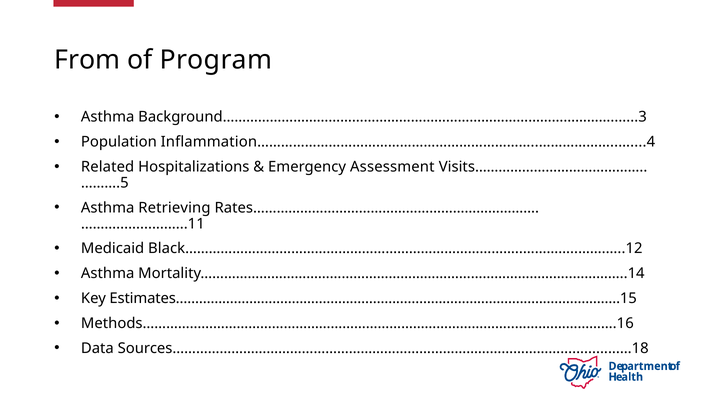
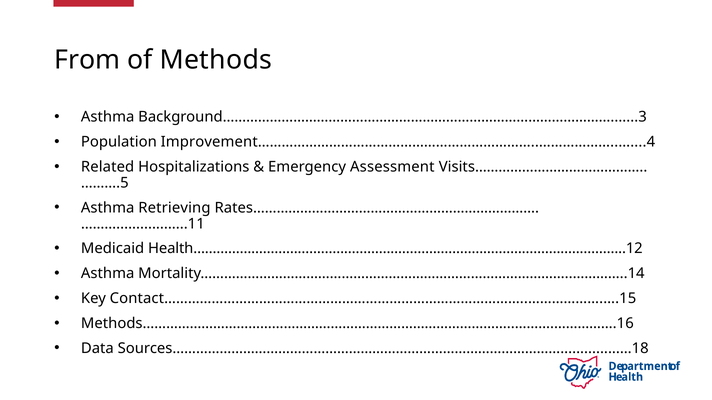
Program: Program -> Methods
Inflammation……………………………………………………………..………………..…....4: Inflammation……………………………………………………………..………………..…....4 -> Improvement……………………………………………………………..………………..…....4
Black…………………………………………………………………………..…………..…….…..12: Black…………………………………………………………………………..…………..…….…..12 -> Health…………………………………………………………………………..…………..…….…..12
Estimates………………………………………………………………………………..……………….….15: Estimates………………………………………………………………………………..……………….….15 -> Contact………………………………………………………………………………..……………….….15
